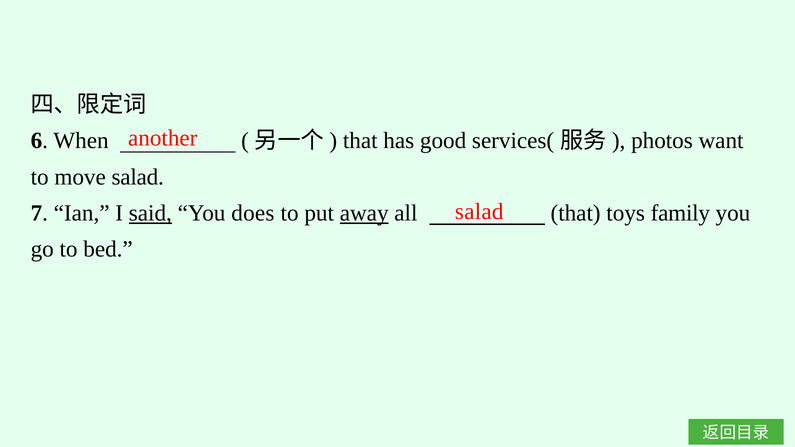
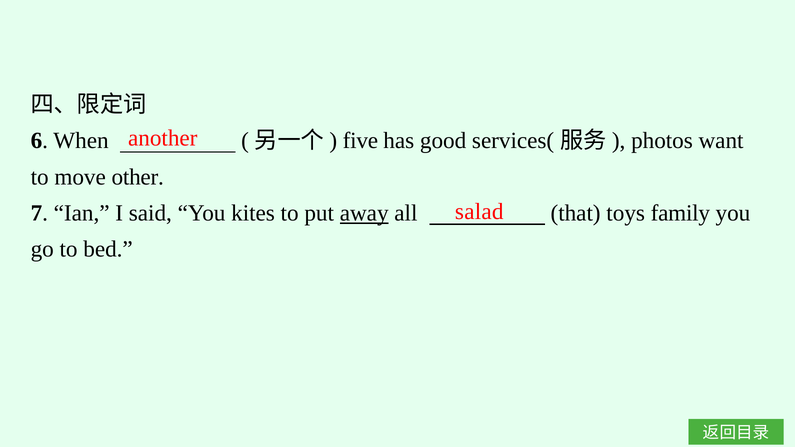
that at (360, 141): that -> five
move salad: salad -> other
said underline: present -> none
does: does -> kites
